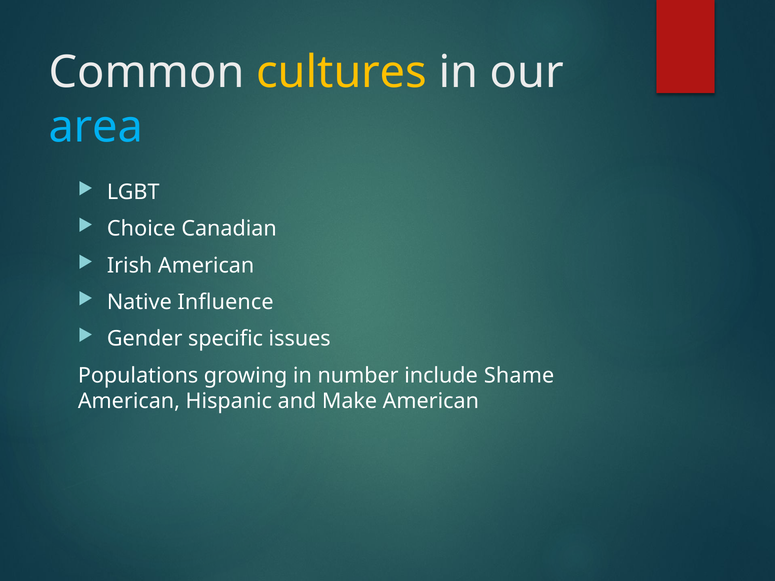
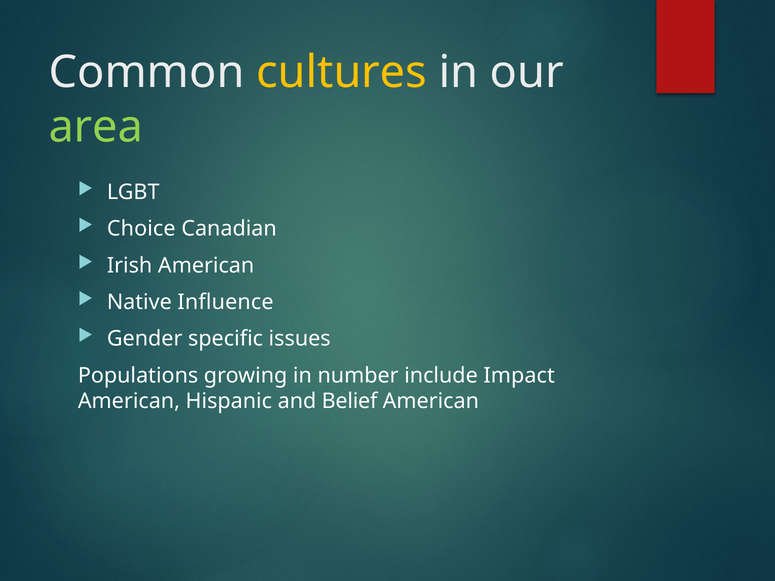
area colour: light blue -> light green
Shame: Shame -> Impact
Make: Make -> Belief
